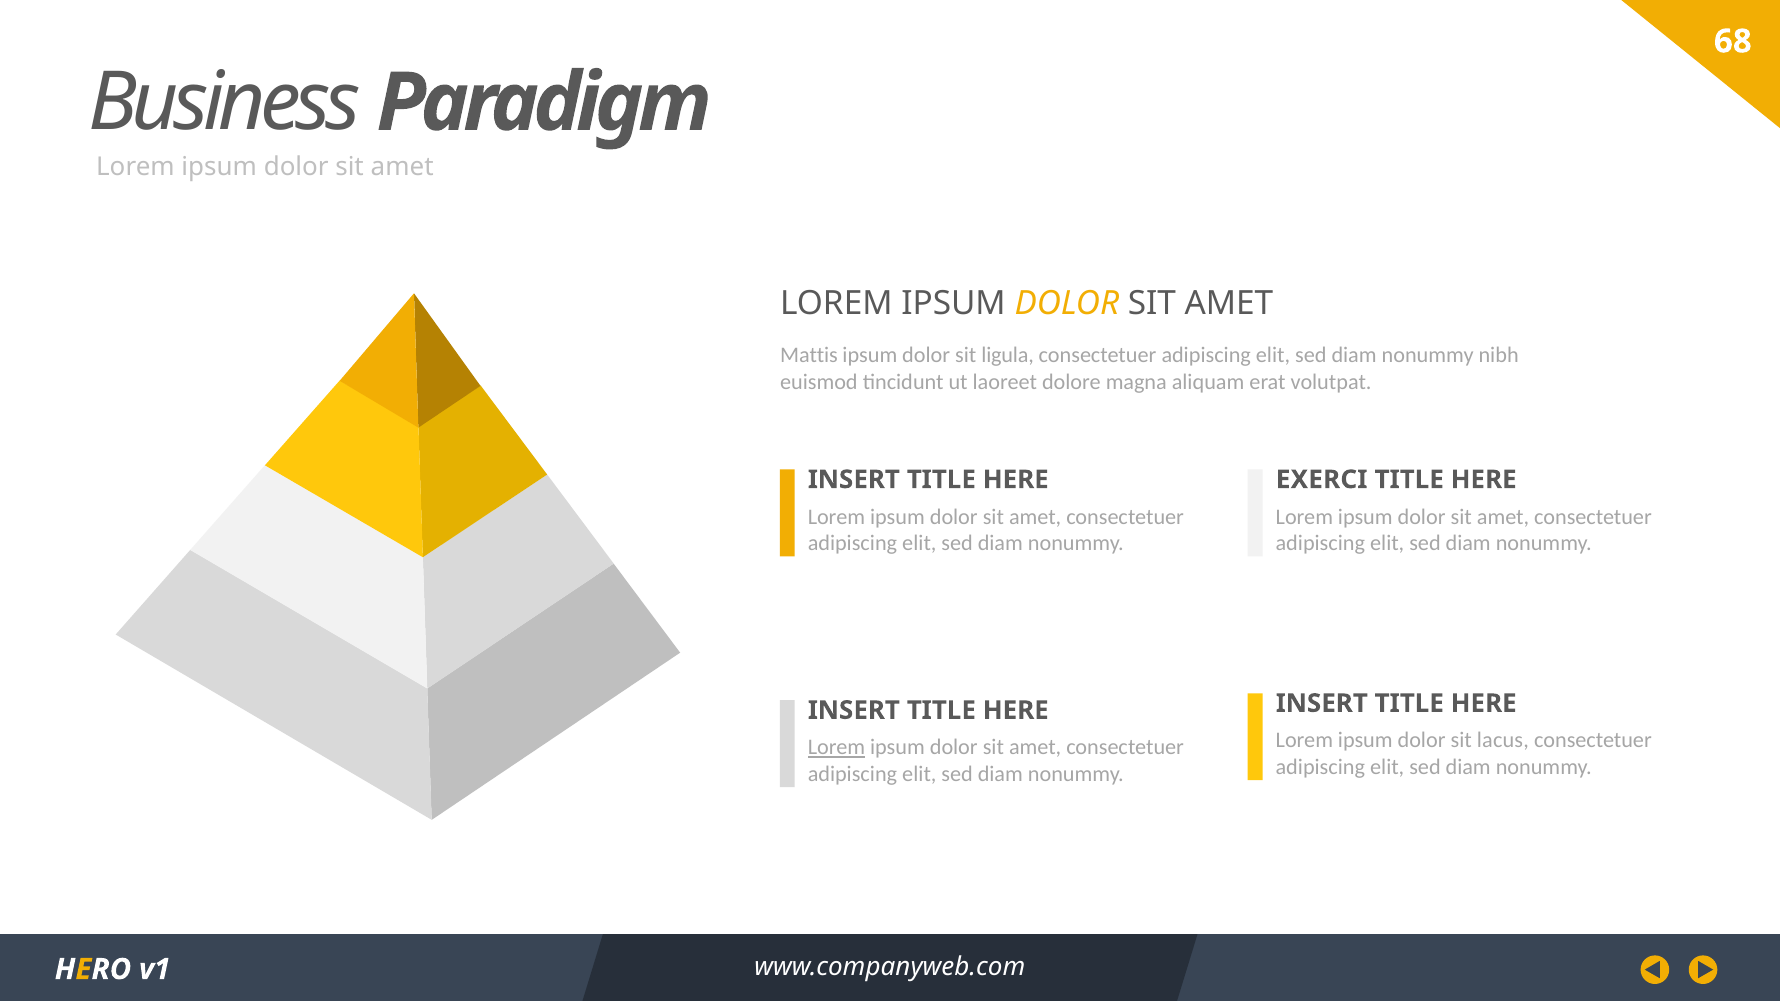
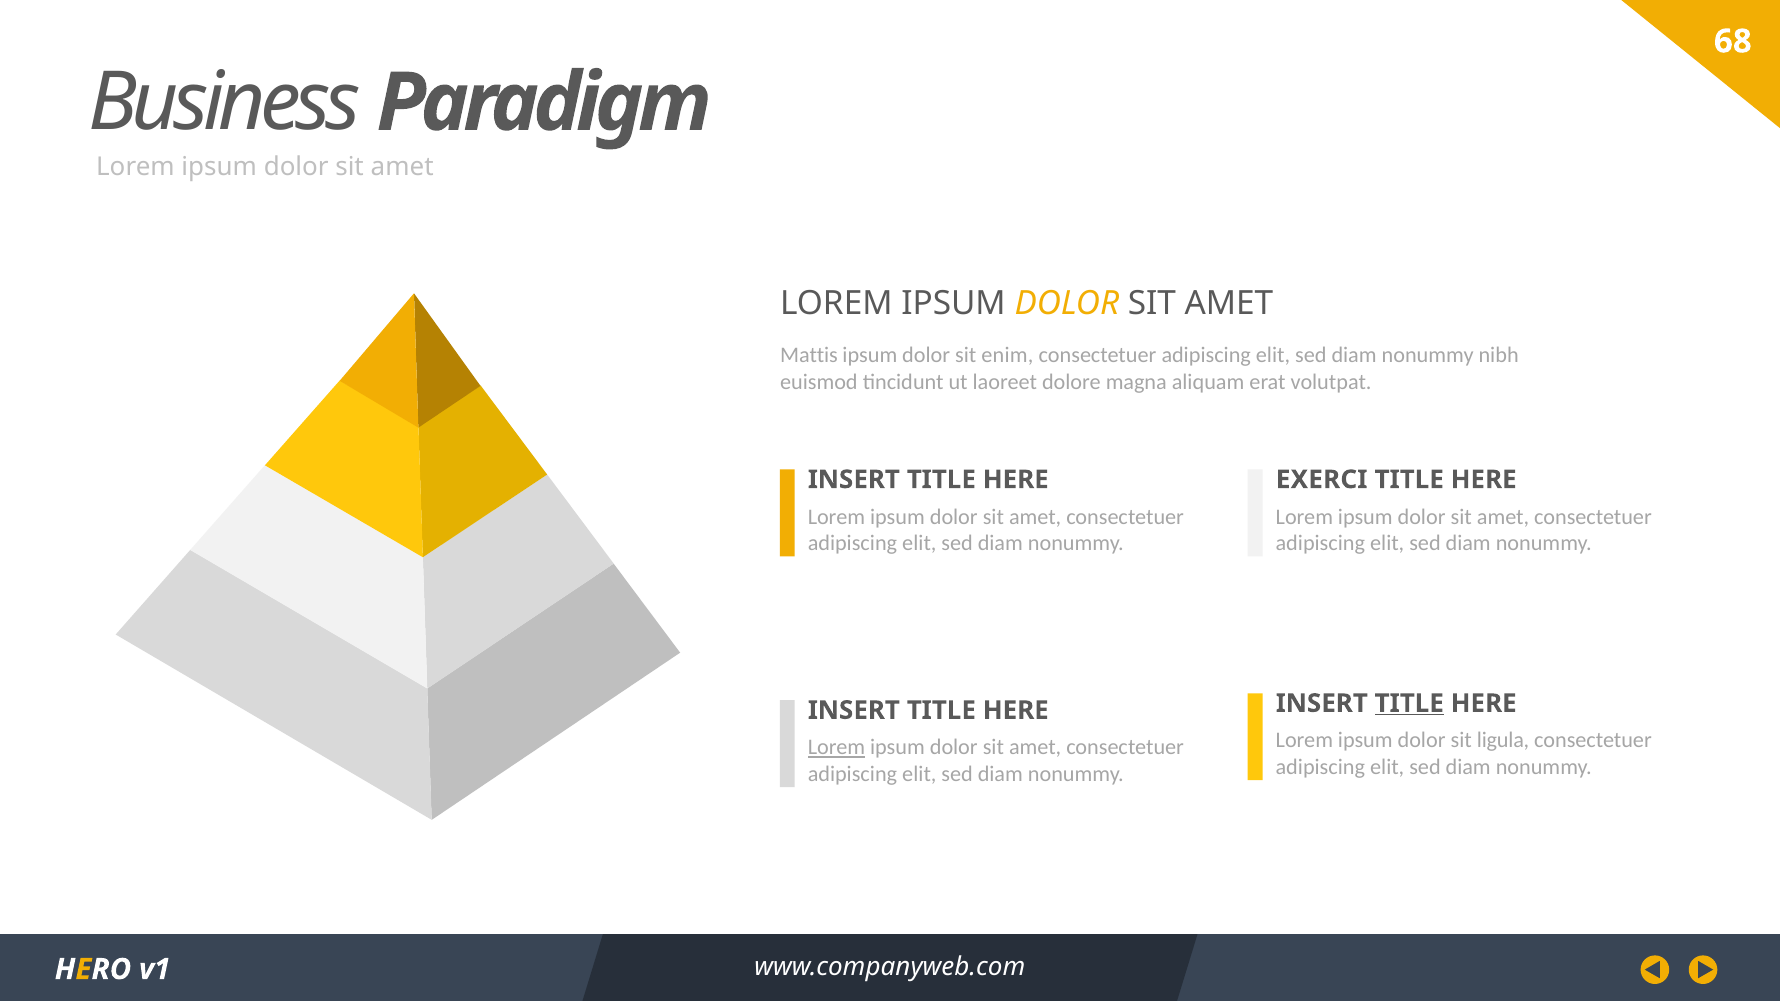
ligula: ligula -> enim
TITLE at (1409, 703) underline: none -> present
lacus: lacus -> ligula
